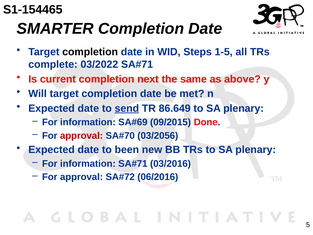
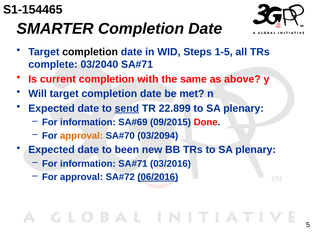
03/2022: 03/2022 -> 03/2040
next: next -> with
86.649: 86.649 -> 22.899
approval at (82, 135) colour: red -> orange
03/2056: 03/2056 -> 03/2094
06/2016 underline: none -> present
